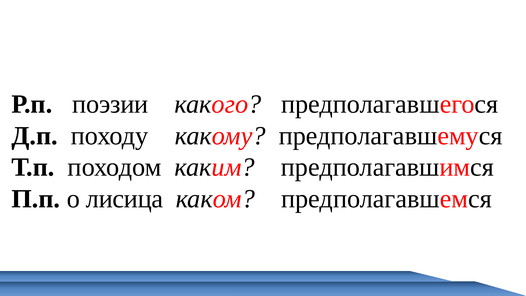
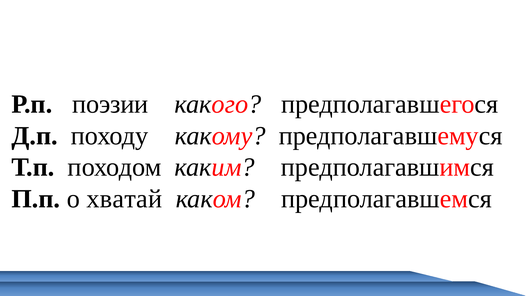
лисица: лисица -> хватай
